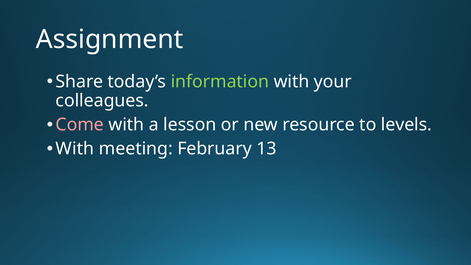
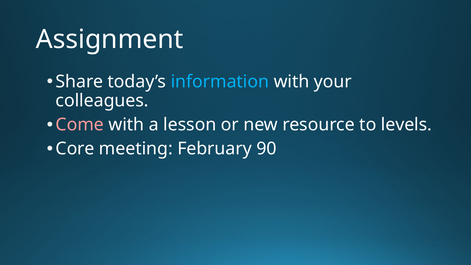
information colour: light green -> light blue
With at (75, 149): With -> Core
13: 13 -> 90
